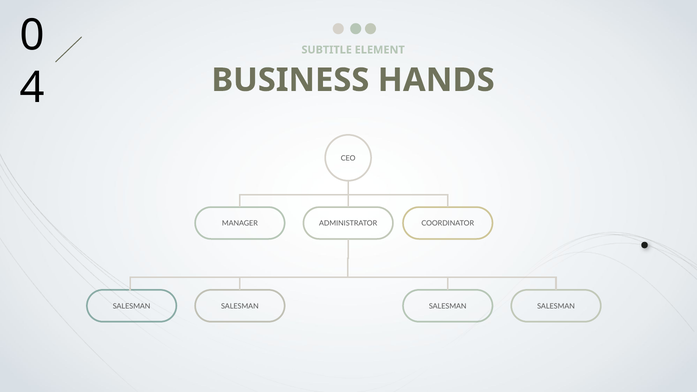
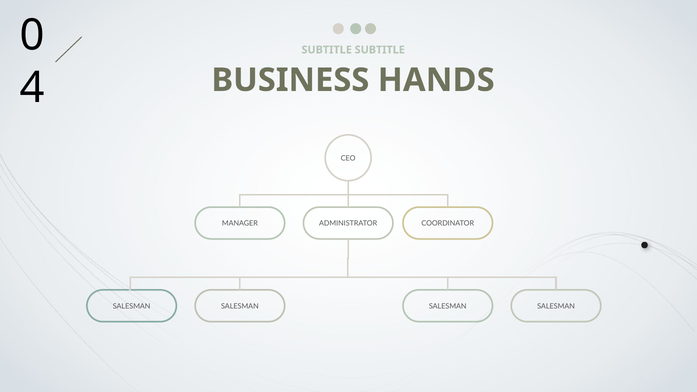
SUBTITLE ELEMENT: ELEMENT -> SUBTITLE
